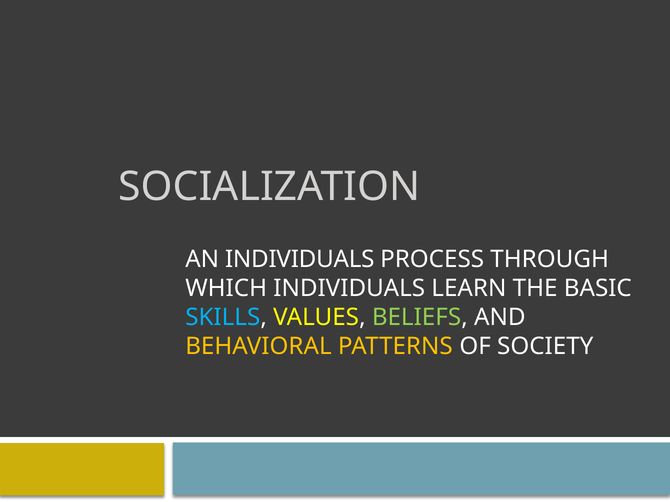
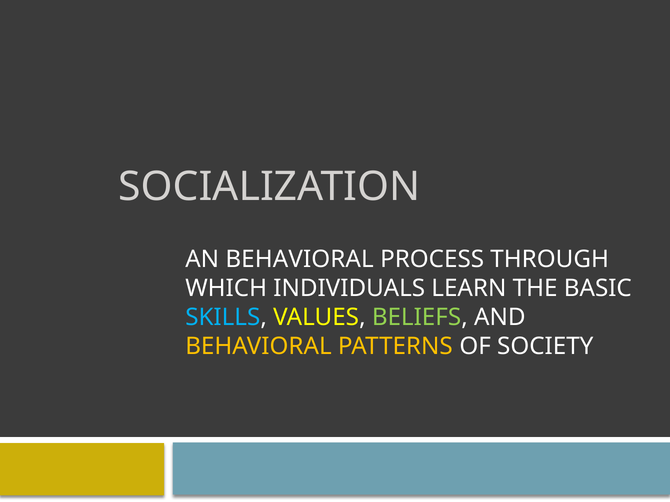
AN INDIVIDUALS: INDIVIDUALS -> BEHAVIORAL
